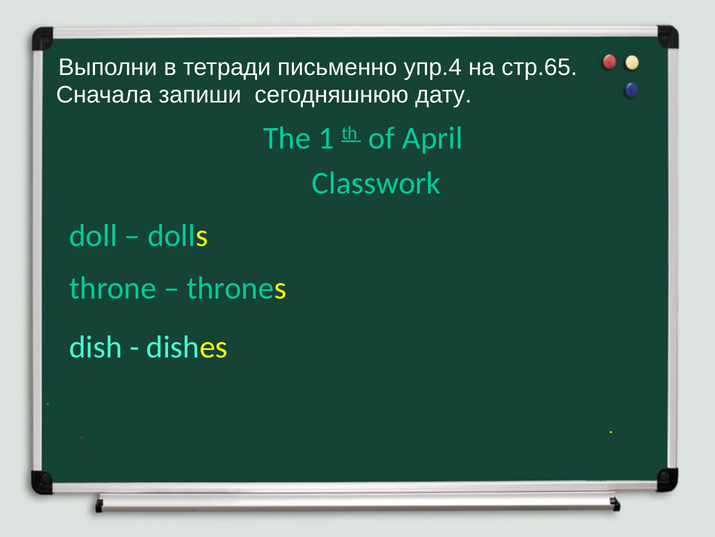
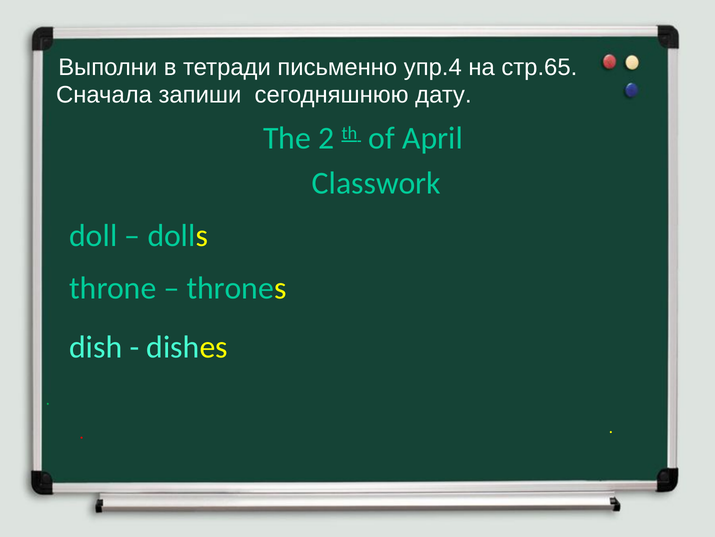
1: 1 -> 2
